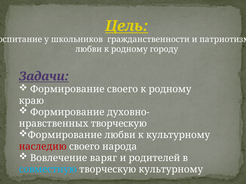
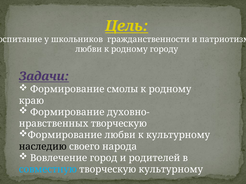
Формирование своего: своего -> смолы
наследию colour: red -> black
варяг: варяг -> город
